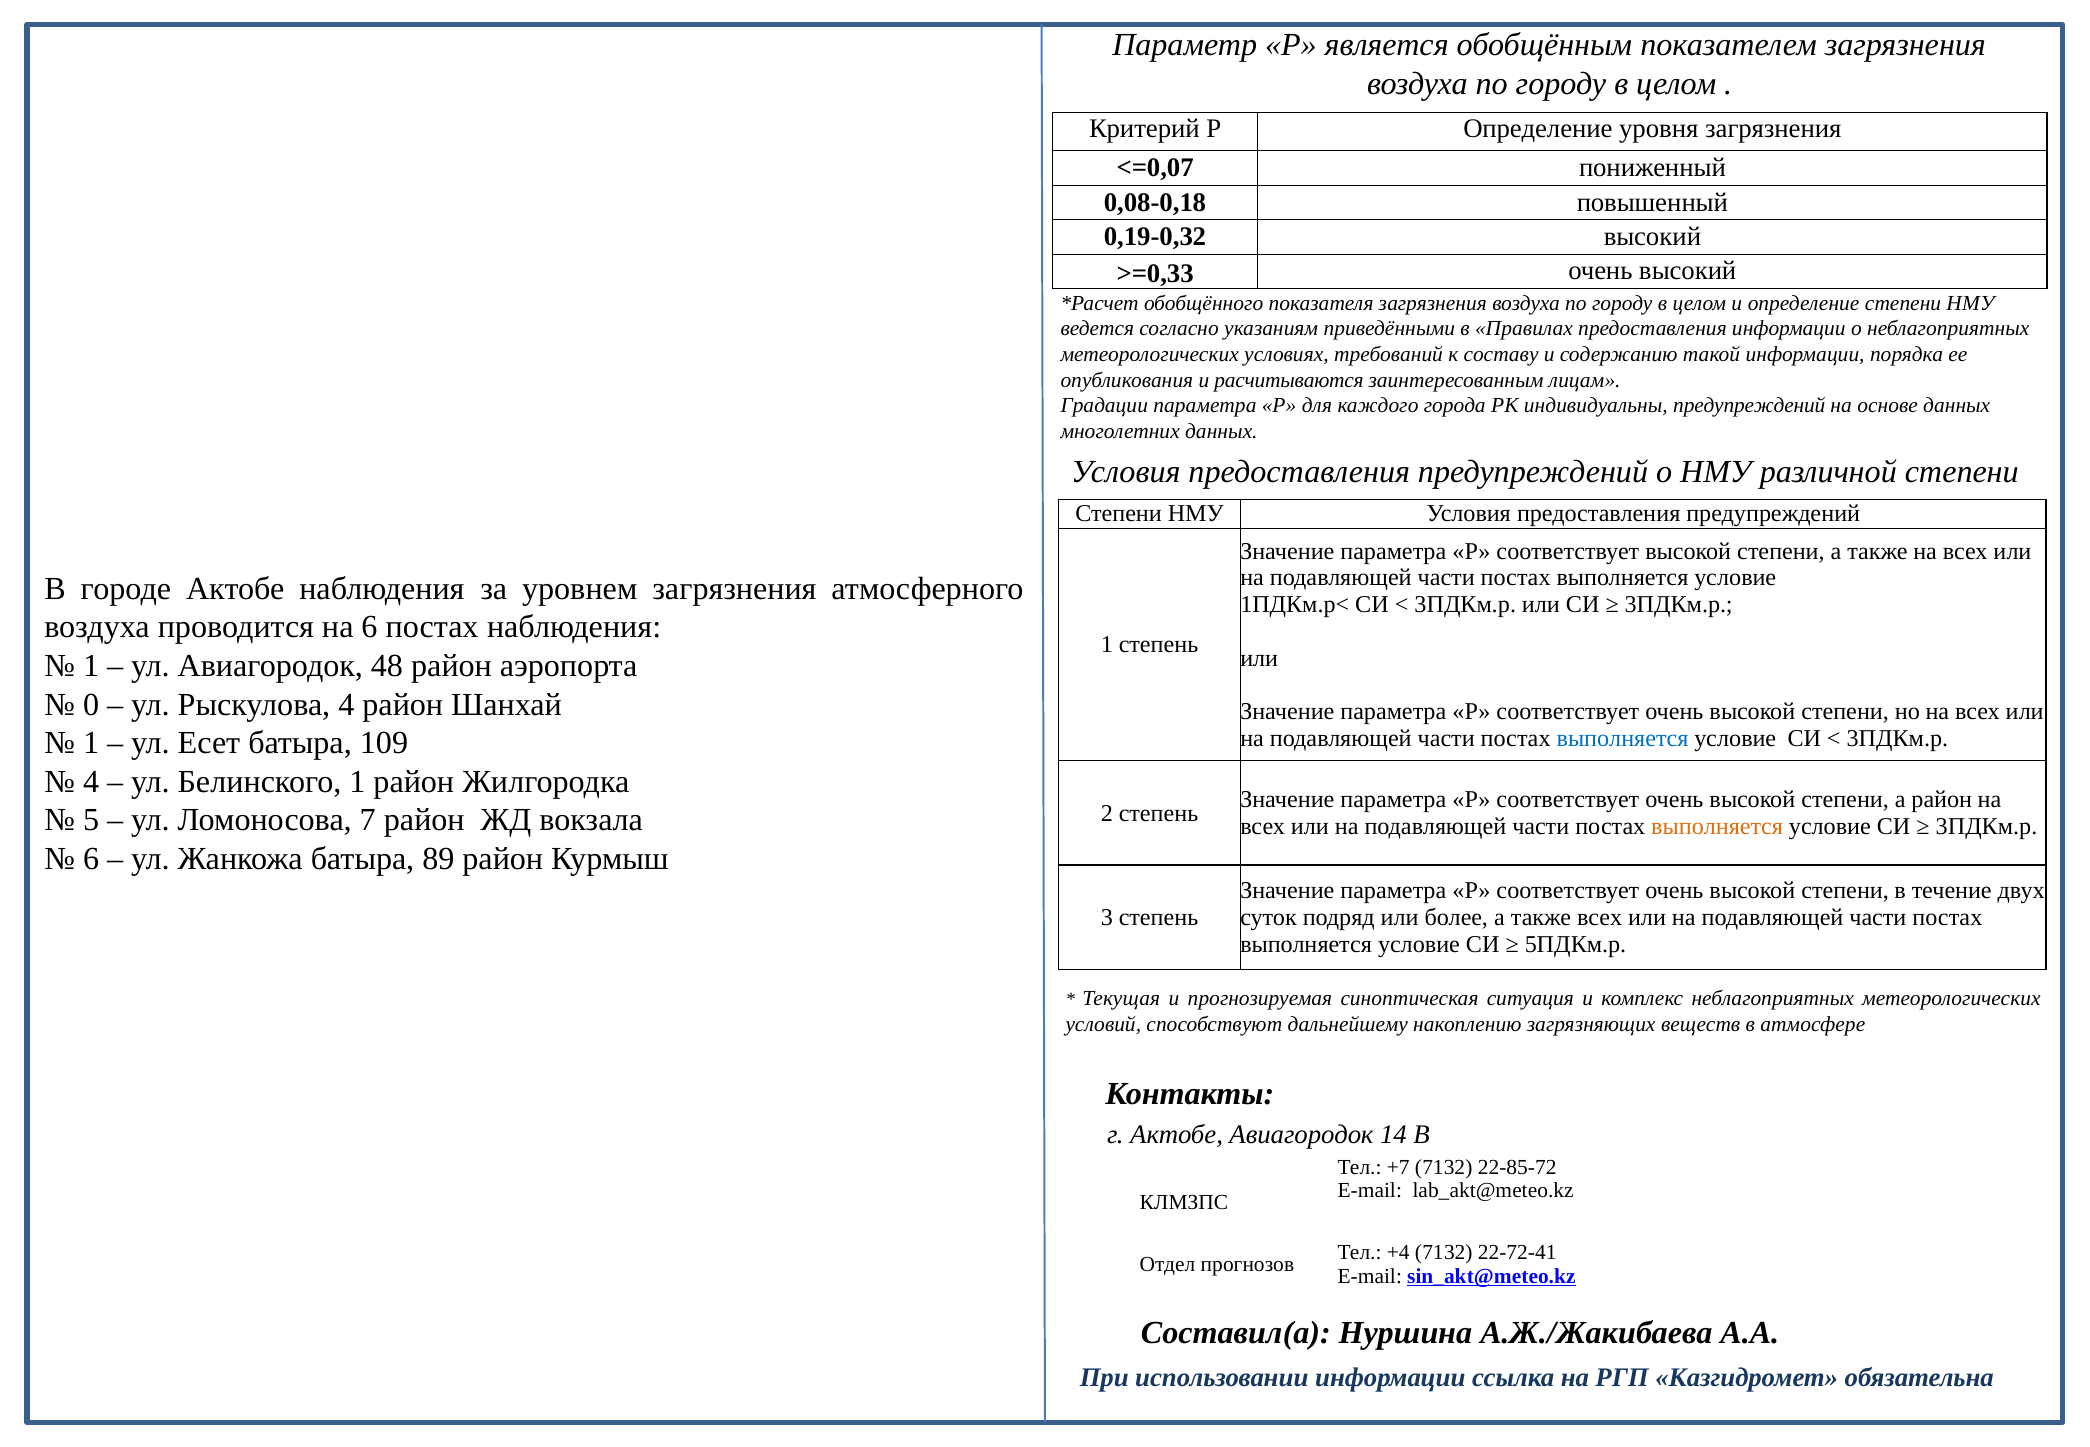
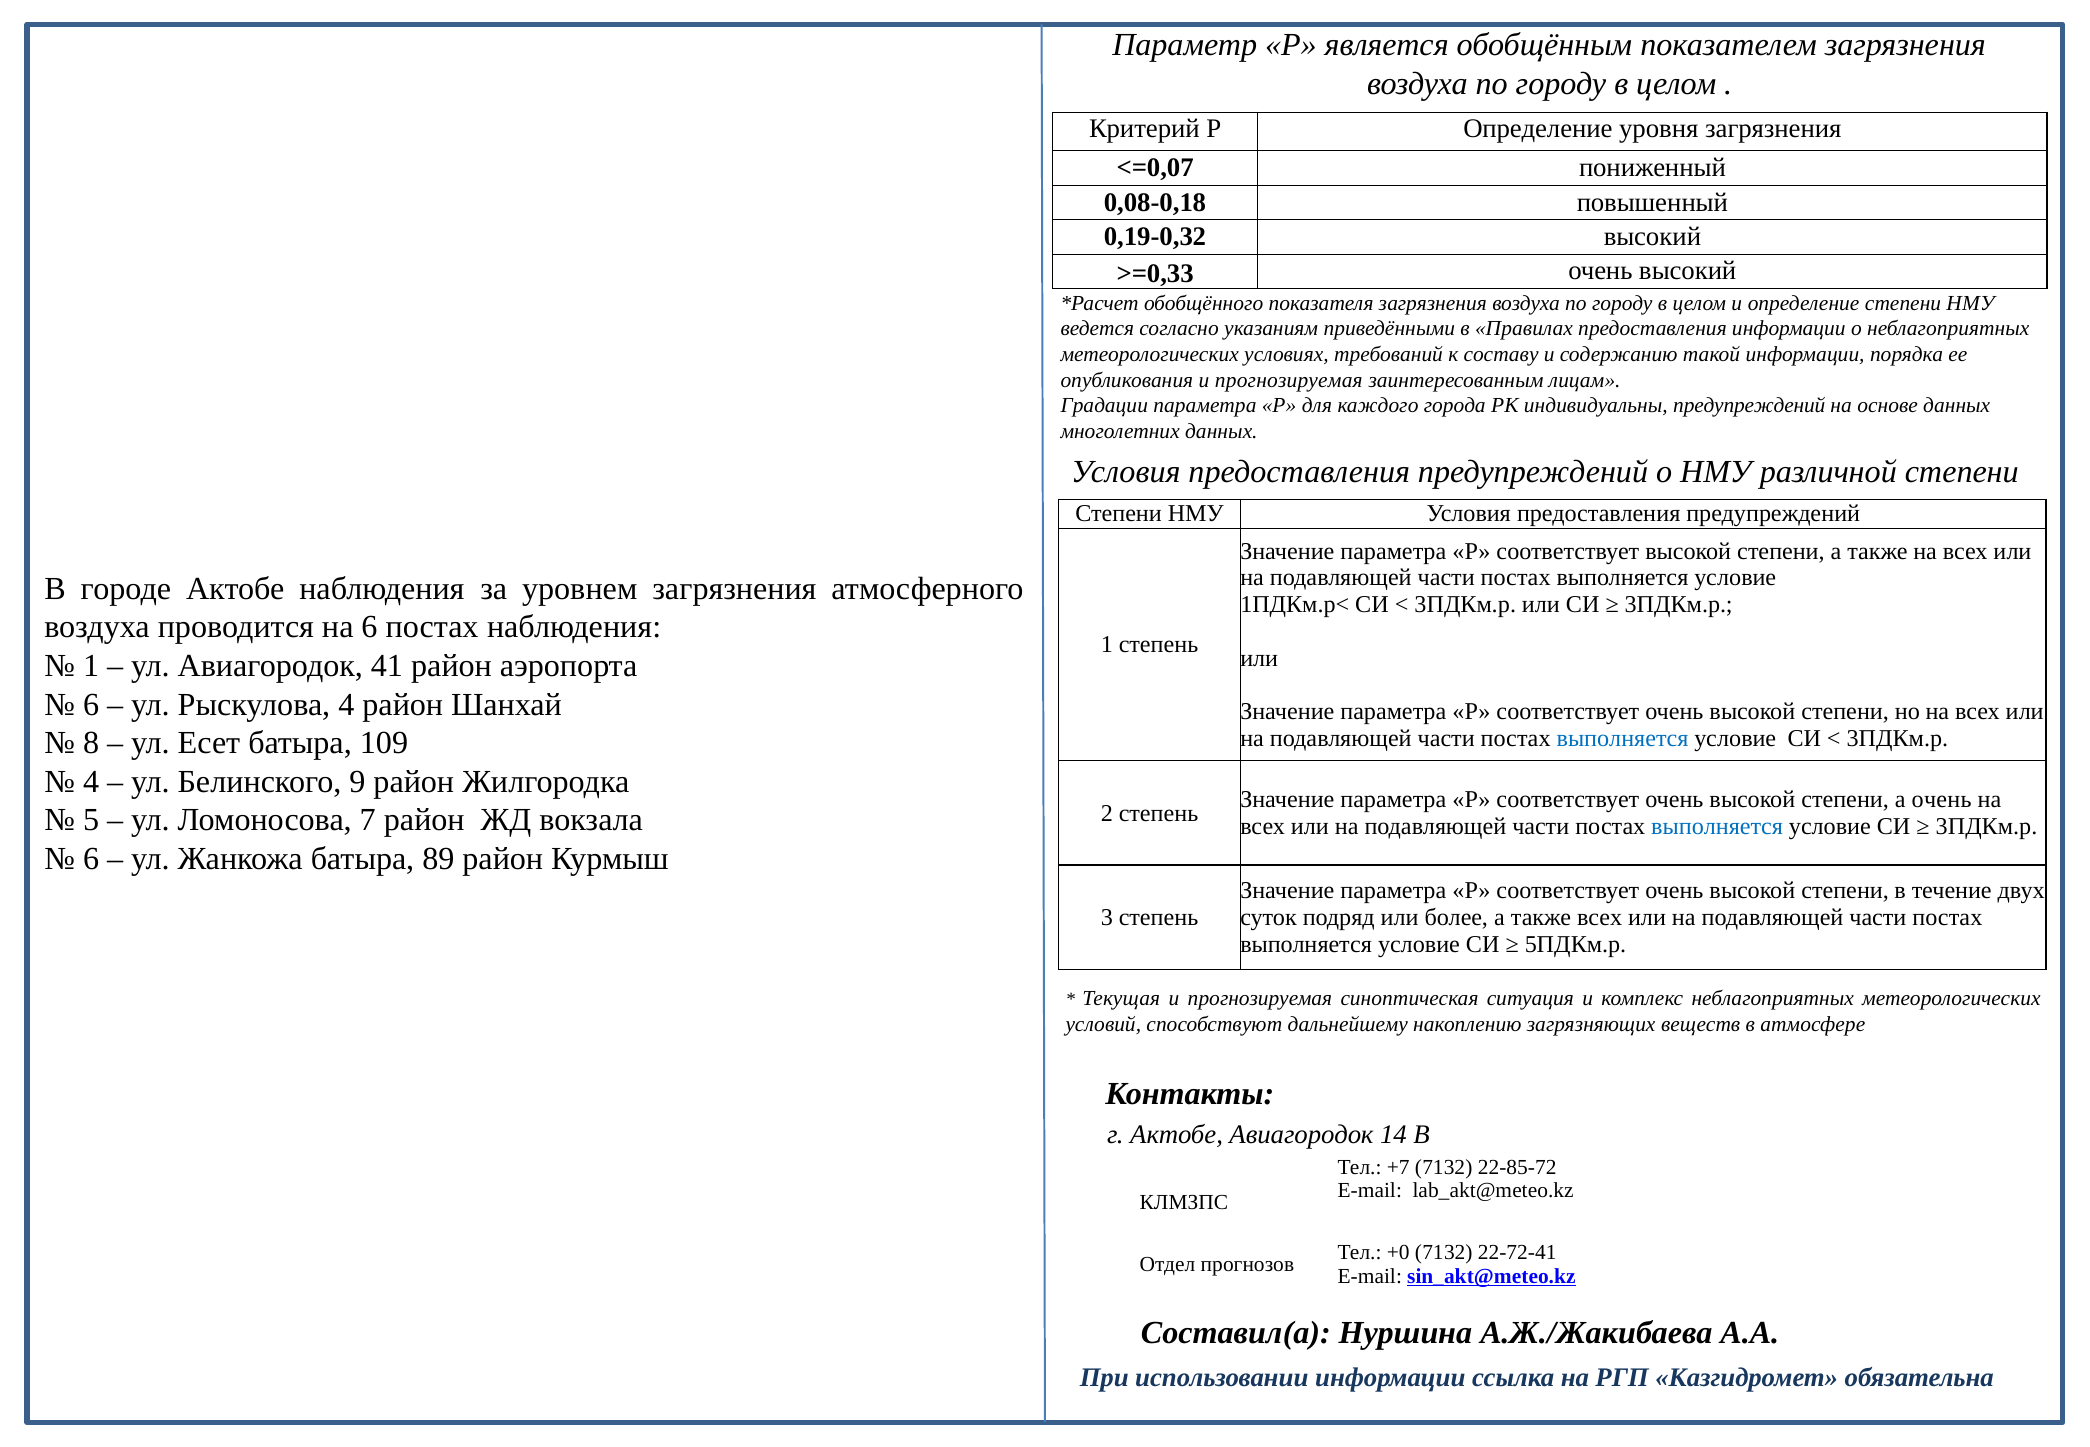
опубликования и расчитываются: расчитываются -> прогнозируемая
48: 48 -> 41
0 at (91, 704): 0 -> 6
1 at (91, 743): 1 -> 8
Белинского 1: 1 -> 9
а район: район -> очень
выполняется at (1717, 826) colour: orange -> blue
+4: +4 -> +0
